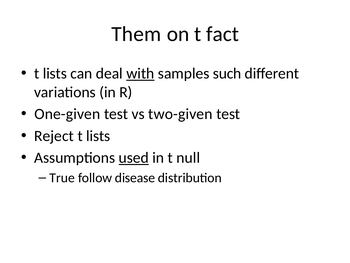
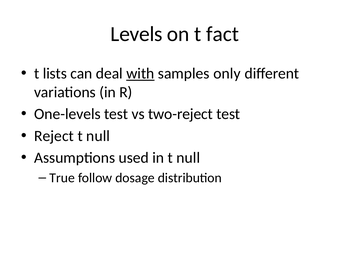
Them: Them -> Levels
such: such -> only
One-given: One-given -> One-levels
two-given: two-given -> two-reject
lists at (98, 136): lists -> null
used underline: present -> none
disease: disease -> dosage
